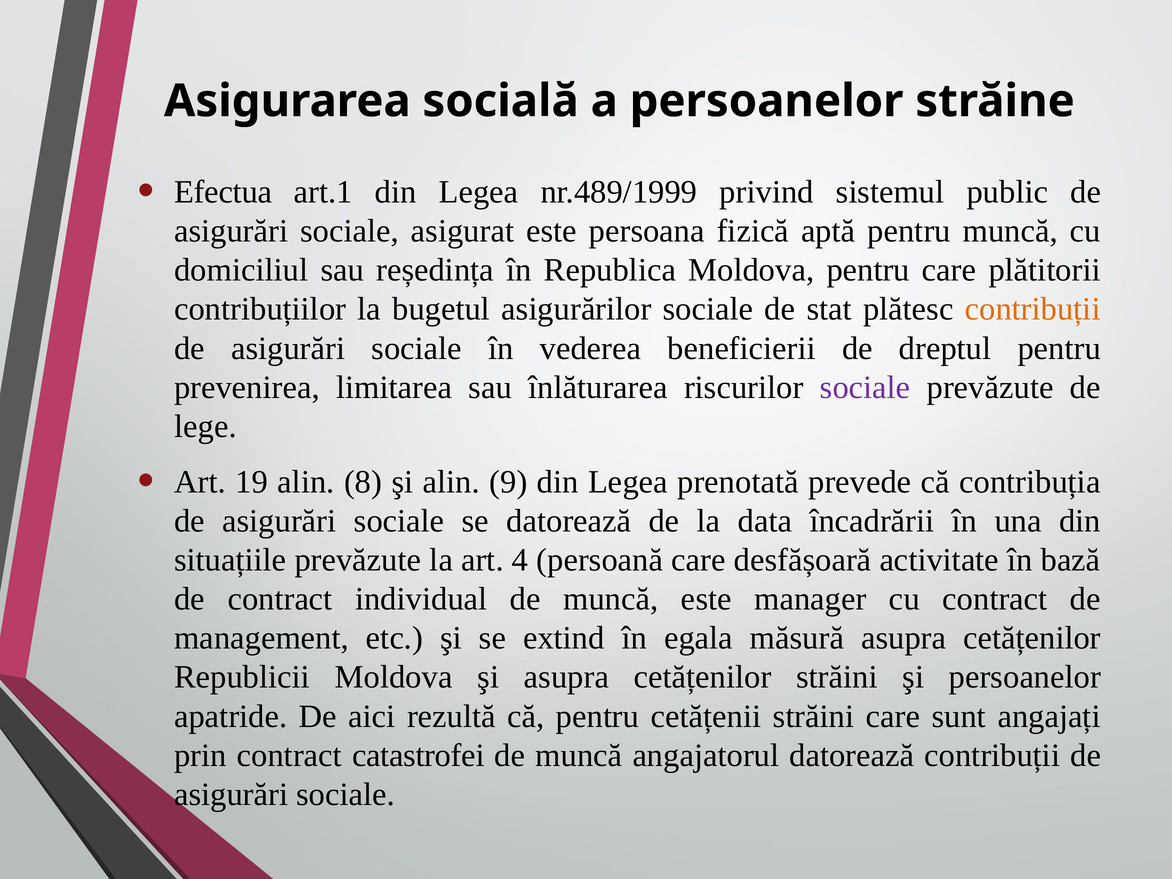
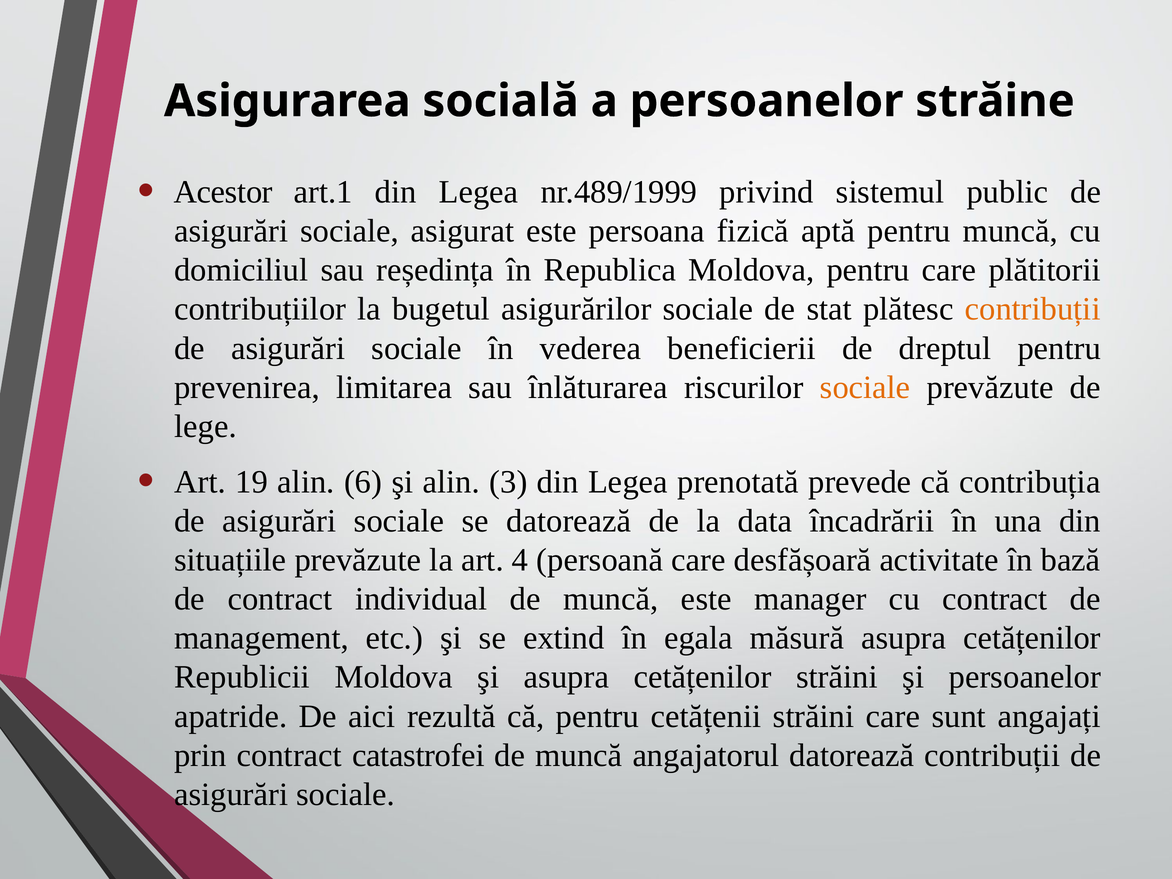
Efectua: Efectua -> Acestor
sociale at (865, 387) colour: purple -> orange
8: 8 -> 6
9: 9 -> 3
